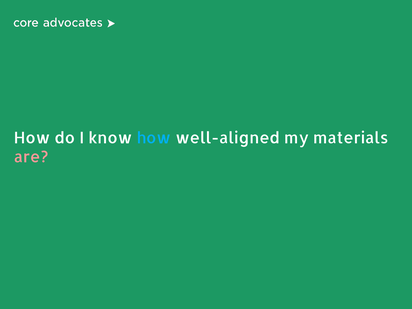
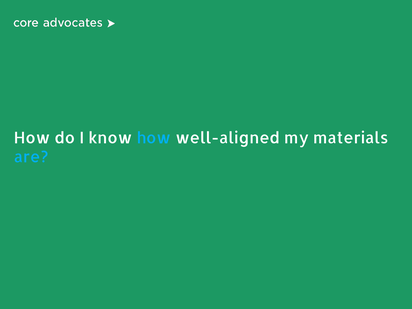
are colour: pink -> light blue
